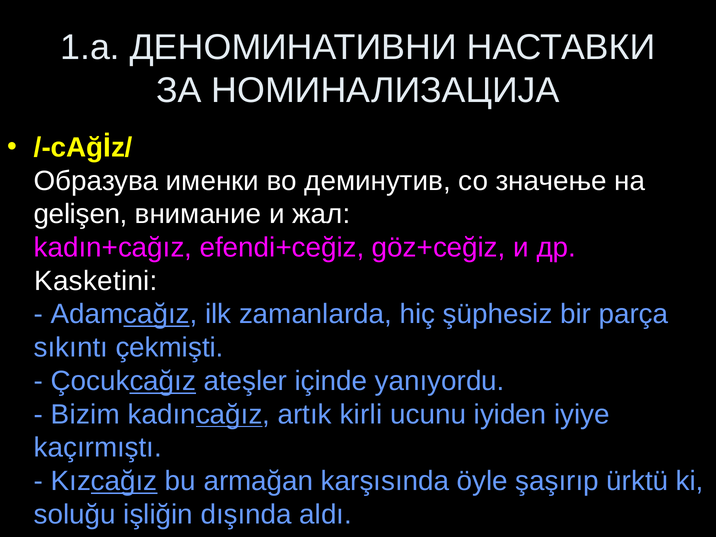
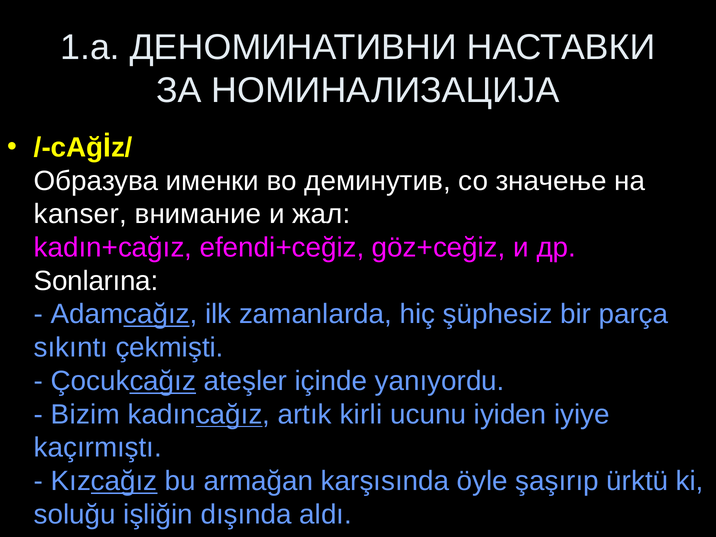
gelişen: gelişen -> kanser
Kasketini: Kasketini -> Sonlarına
